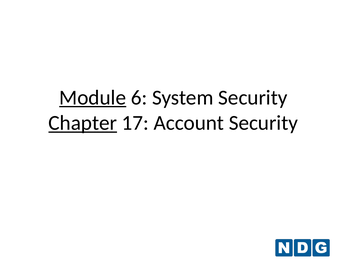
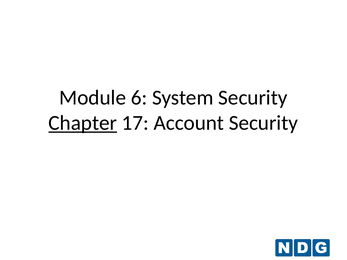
Module underline: present -> none
